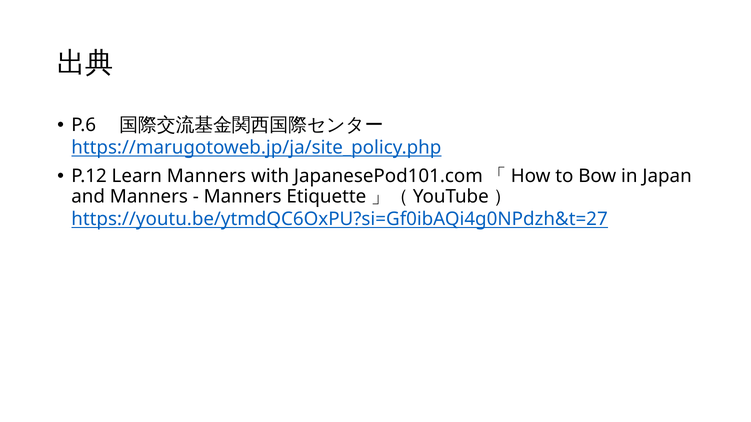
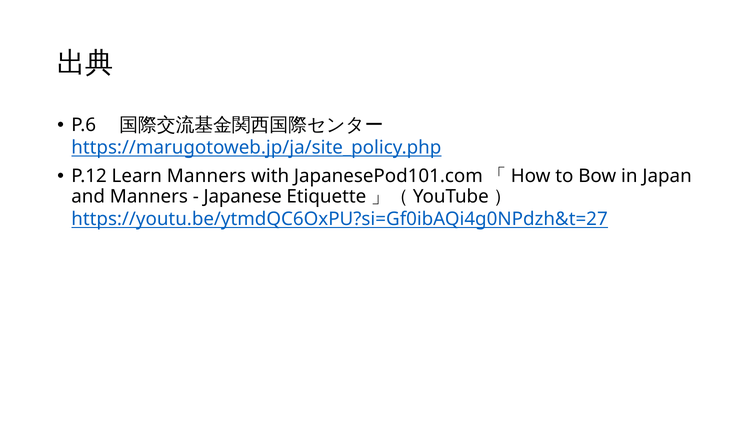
Manners at (243, 197): Manners -> Japanese
